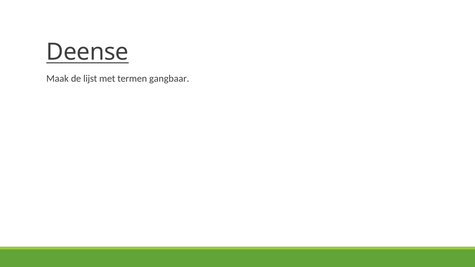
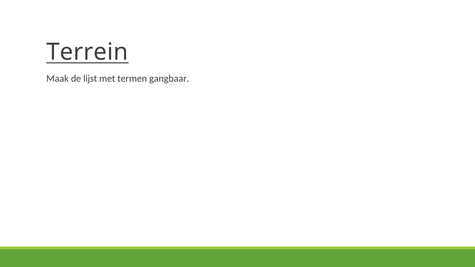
Deense: Deense -> Terrein
